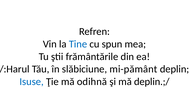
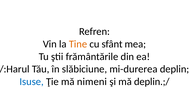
Tine colour: blue -> orange
spun: spun -> sfânt
mi-pământ: mi-pământ -> mi-durerea
odihnă: odihnă -> nimeni
